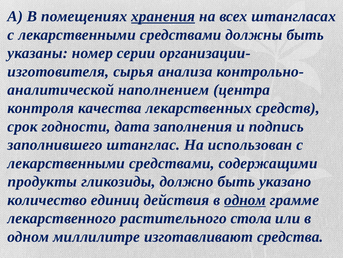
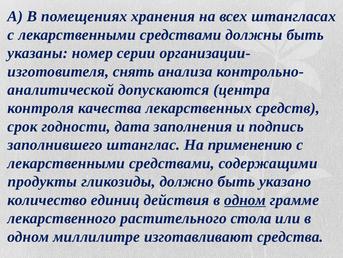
хранения underline: present -> none
сырья: сырья -> снять
наполнением: наполнением -> допускаются
использован: использован -> применению
